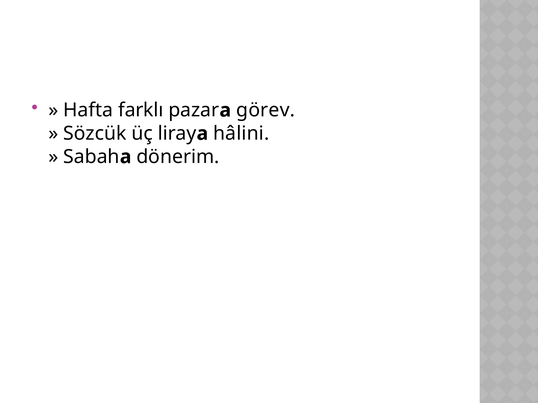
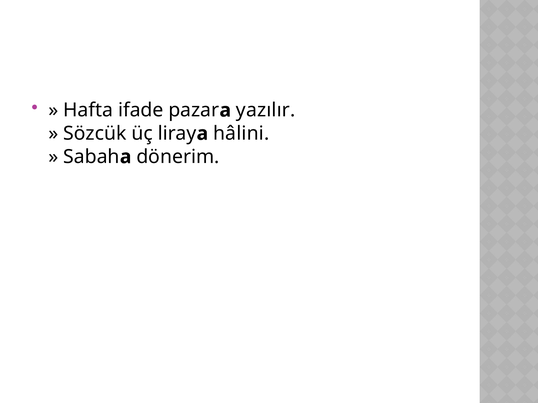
farklı: farklı -> ifade
görev: görev -> yazılır
